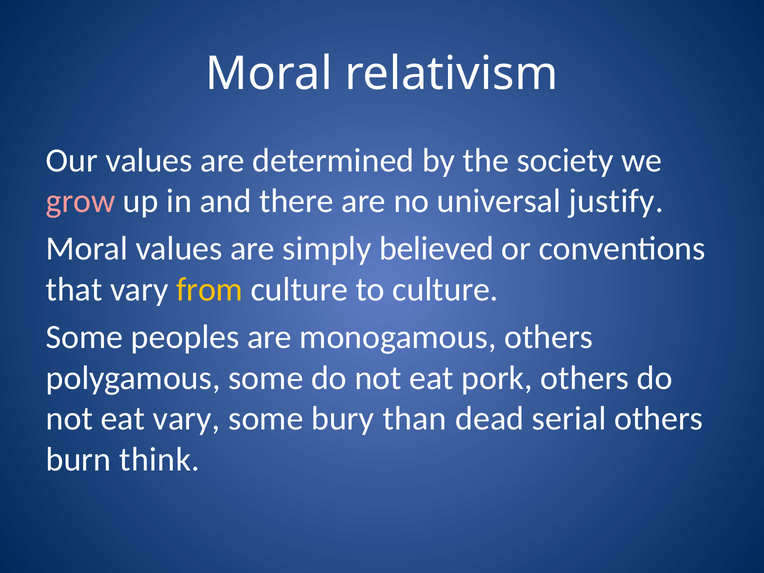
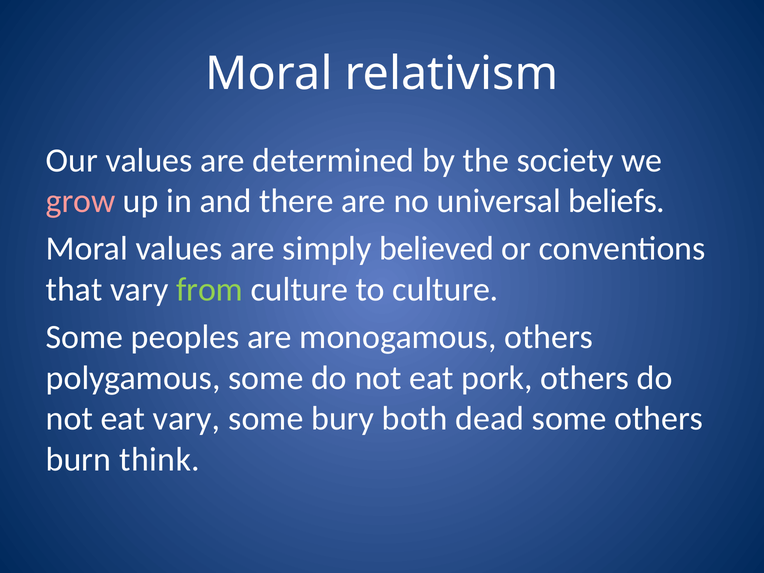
justify: justify -> beliefs
from colour: yellow -> light green
than: than -> both
dead serial: serial -> some
